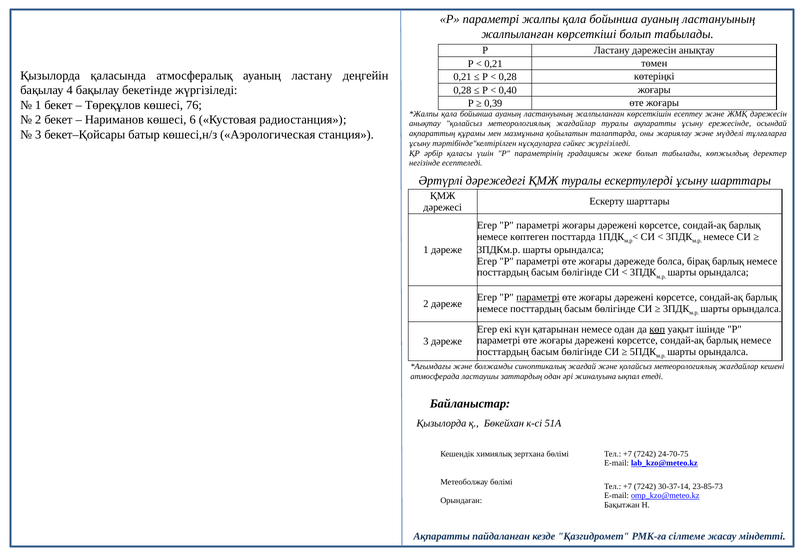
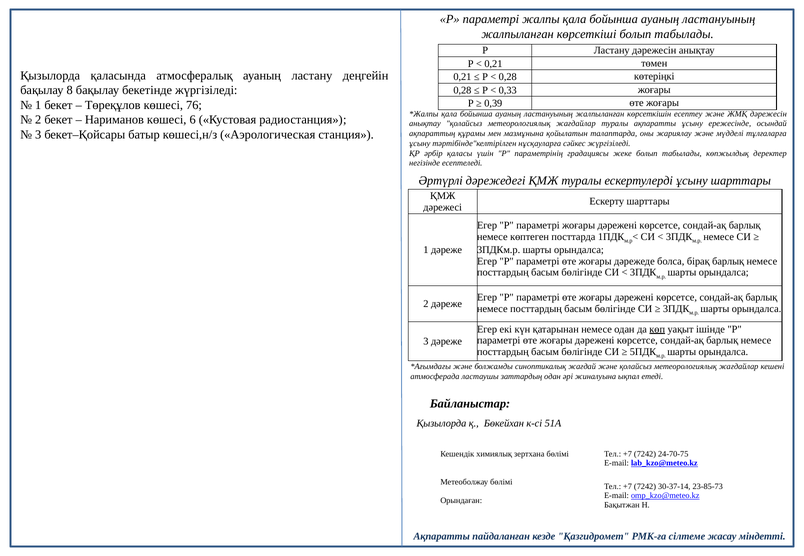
4: 4 -> 8
0,40: 0,40 -> 0,33
параметрі at (538, 298) underline: present -> none
